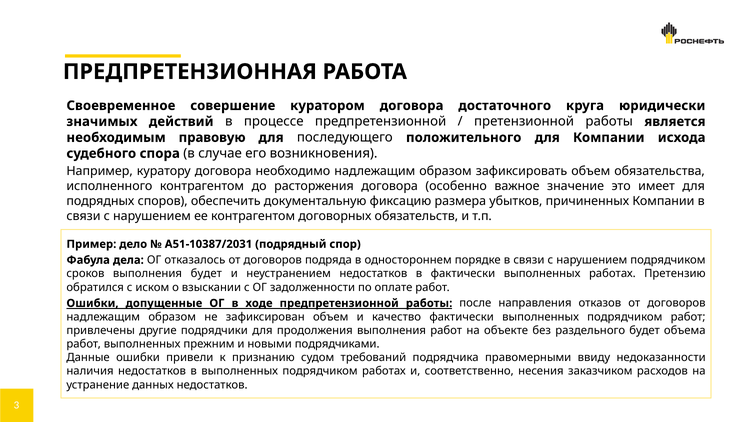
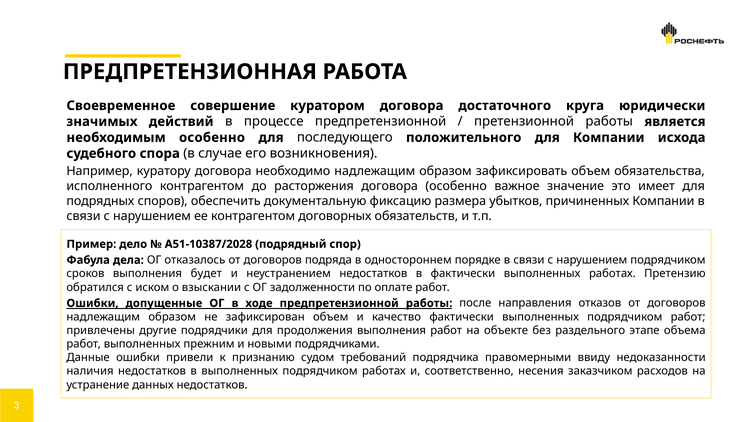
необходимым правовую: правовую -> особенно
А51-10387/2031: А51-10387/2031 -> А51-10387/2028
раздельного будет: будет -> этапе
